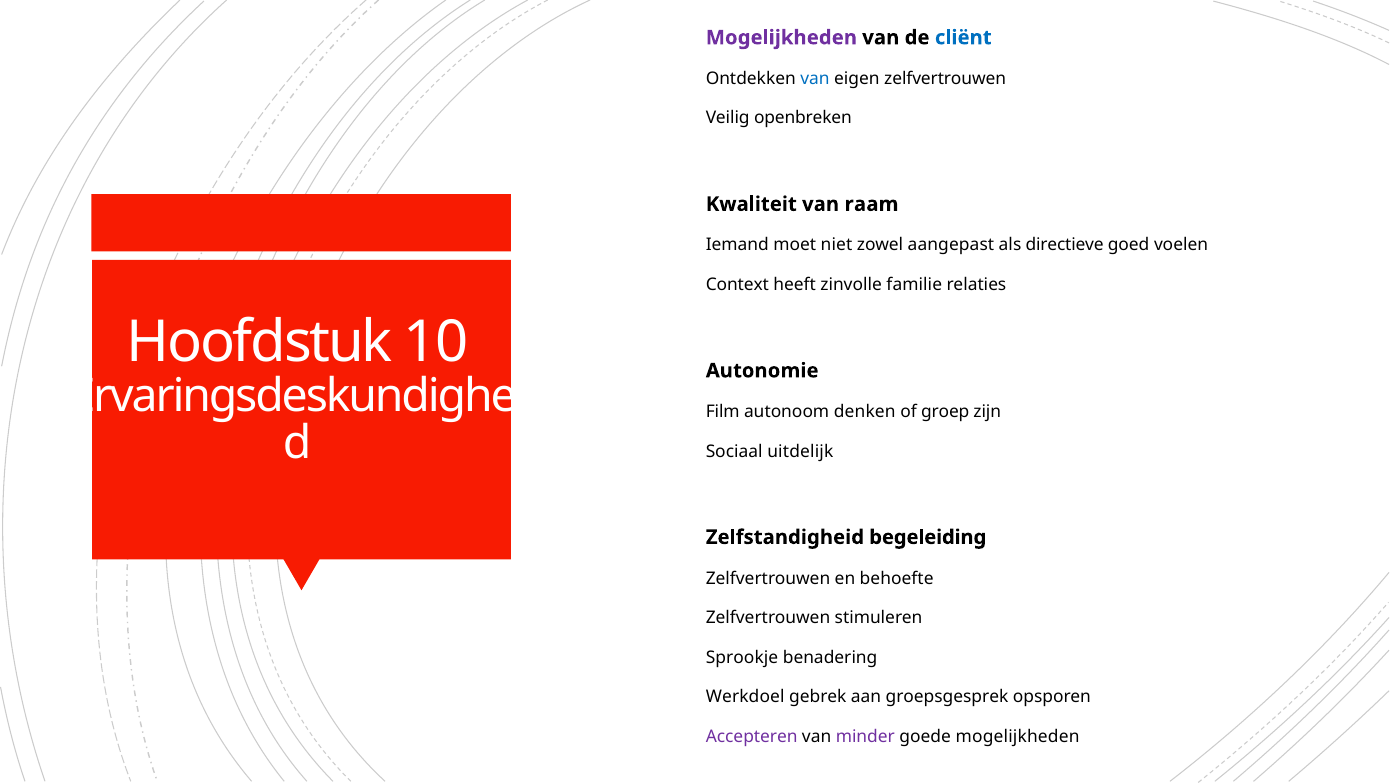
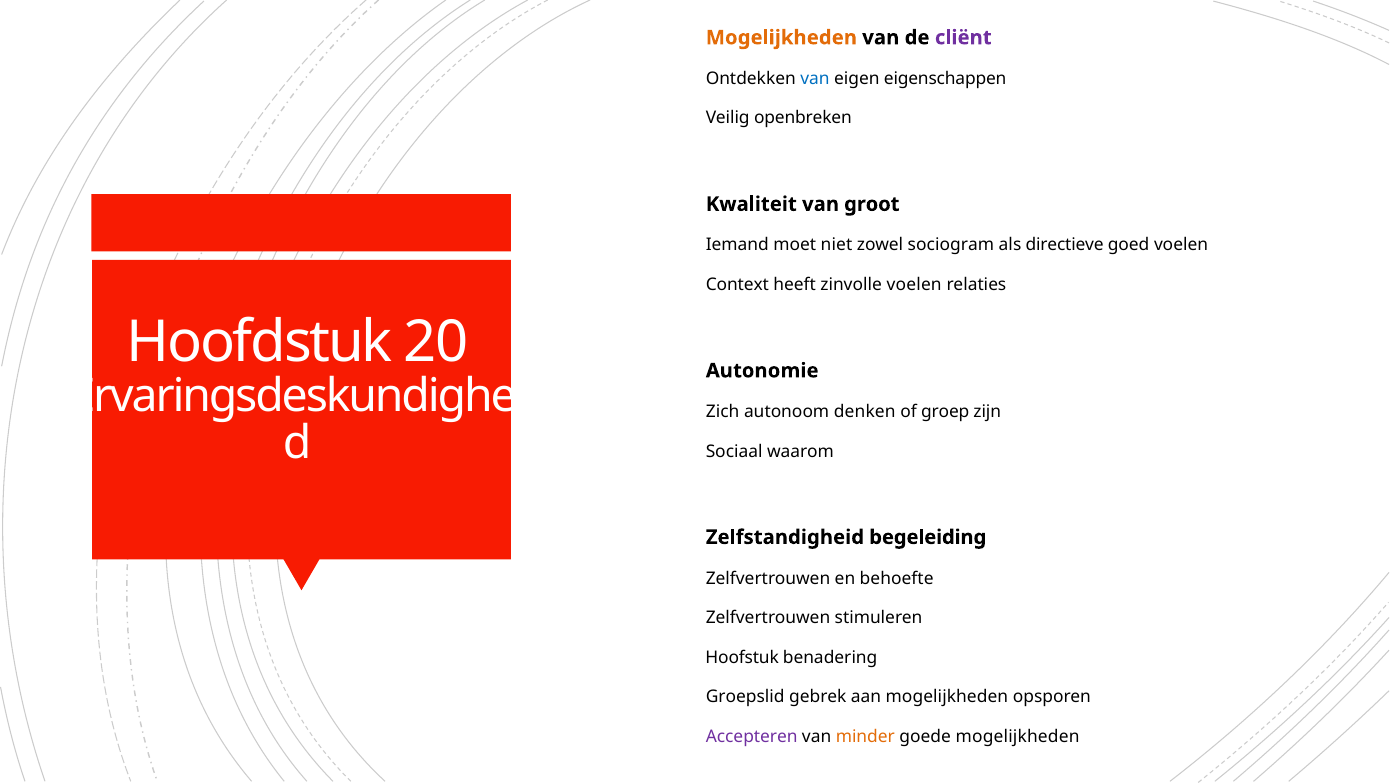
Mogelijkheden at (781, 38) colour: purple -> orange
cliënt colour: blue -> purple
eigen zelfvertrouwen: zelfvertrouwen -> eigenschappen
raam: raam -> groot
aangepast: aangepast -> sociogram
zinvolle familie: familie -> voelen
10: 10 -> 20
Film: Film -> Zich
uitdelijk: uitdelijk -> waarom
Sprookje: Sprookje -> Hoofstuk
Werkdoel: Werkdoel -> Groepslid
aan groepsgesprek: groepsgesprek -> mogelijkheden
minder colour: purple -> orange
